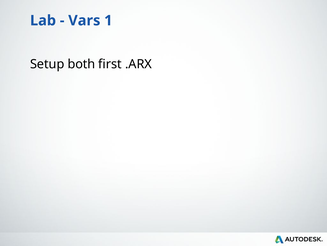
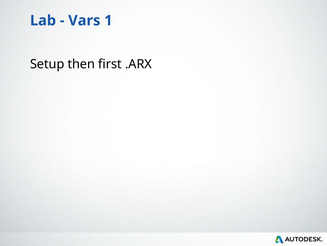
both: both -> then
